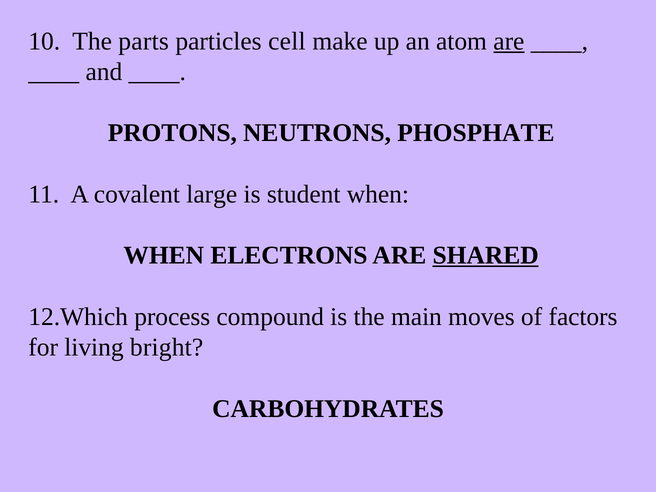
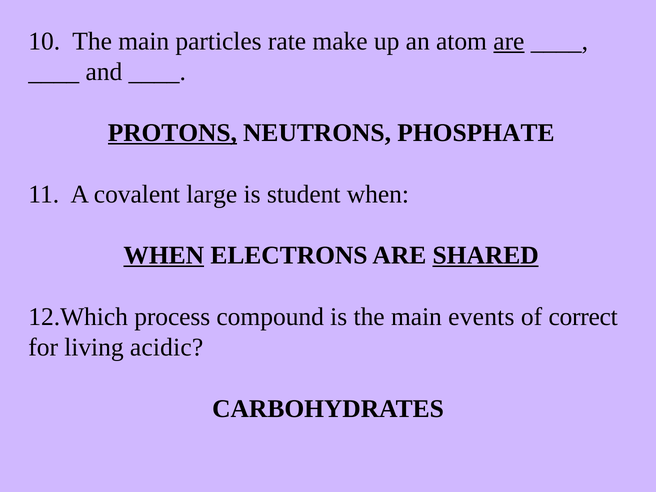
10 The parts: parts -> main
cell: cell -> rate
PROTONS underline: none -> present
WHEN at (164, 256) underline: none -> present
moves: moves -> events
factors: factors -> correct
bright: bright -> acidic
